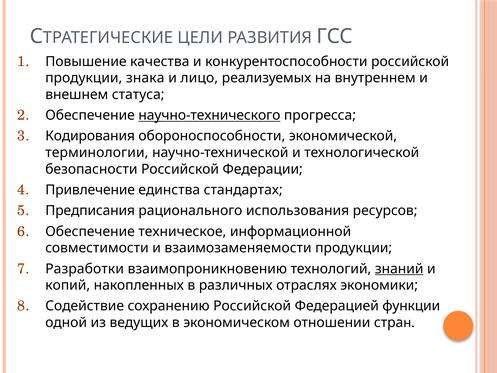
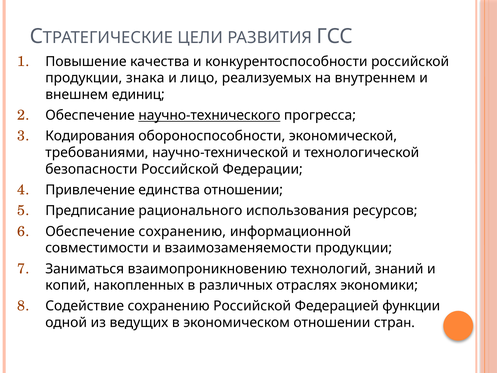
статуса: статуса -> единиц
терминологии: терминологии -> требованиями
единства стандартах: стандартах -> отношении
Предписания: Предписания -> Предписание
Обеспечение техническое: техническое -> сохранению
Разработки: Разработки -> Заниматься
знаний underline: present -> none
